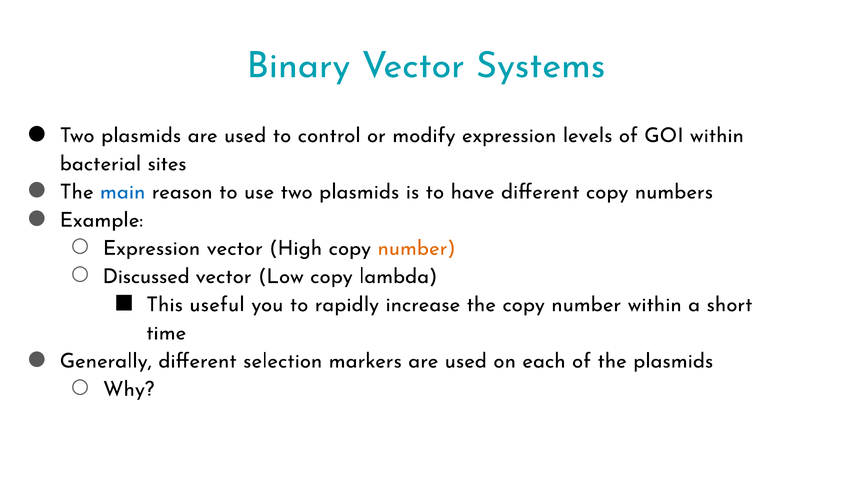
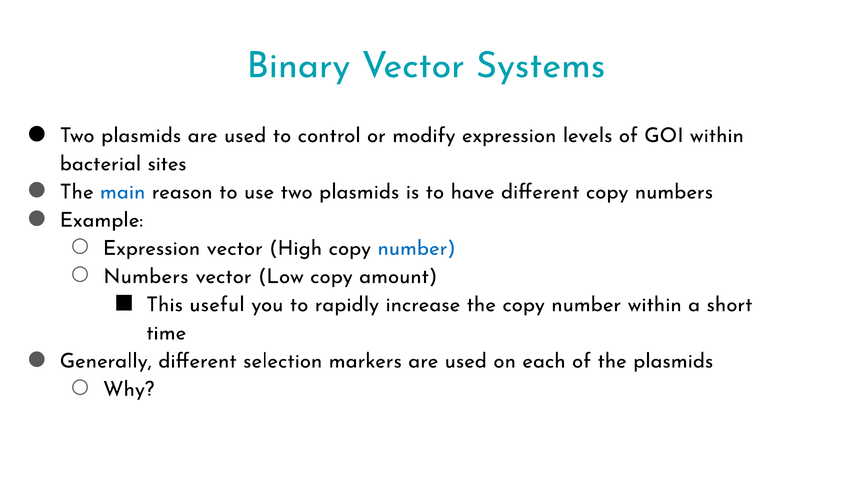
number at (417, 248) colour: orange -> blue
Discussed at (146, 276): Discussed -> Numbers
lambda: lambda -> amount
